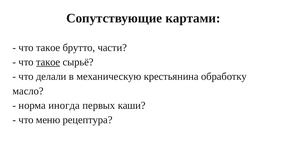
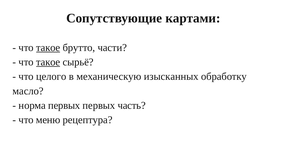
такое at (48, 48) underline: none -> present
делали: делали -> целого
крестьянина: крестьянина -> изысканных
норма иногда: иногда -> первых
каши: каши -> часть
